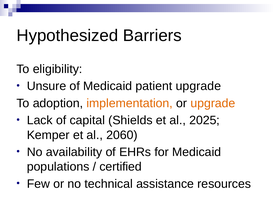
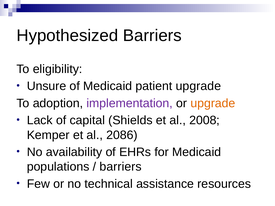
implementation colour: orange -> purple
2025: 2025 -> 2008
2060: 2060 -> 2086
certified at (121, 167): certified -> barriers
